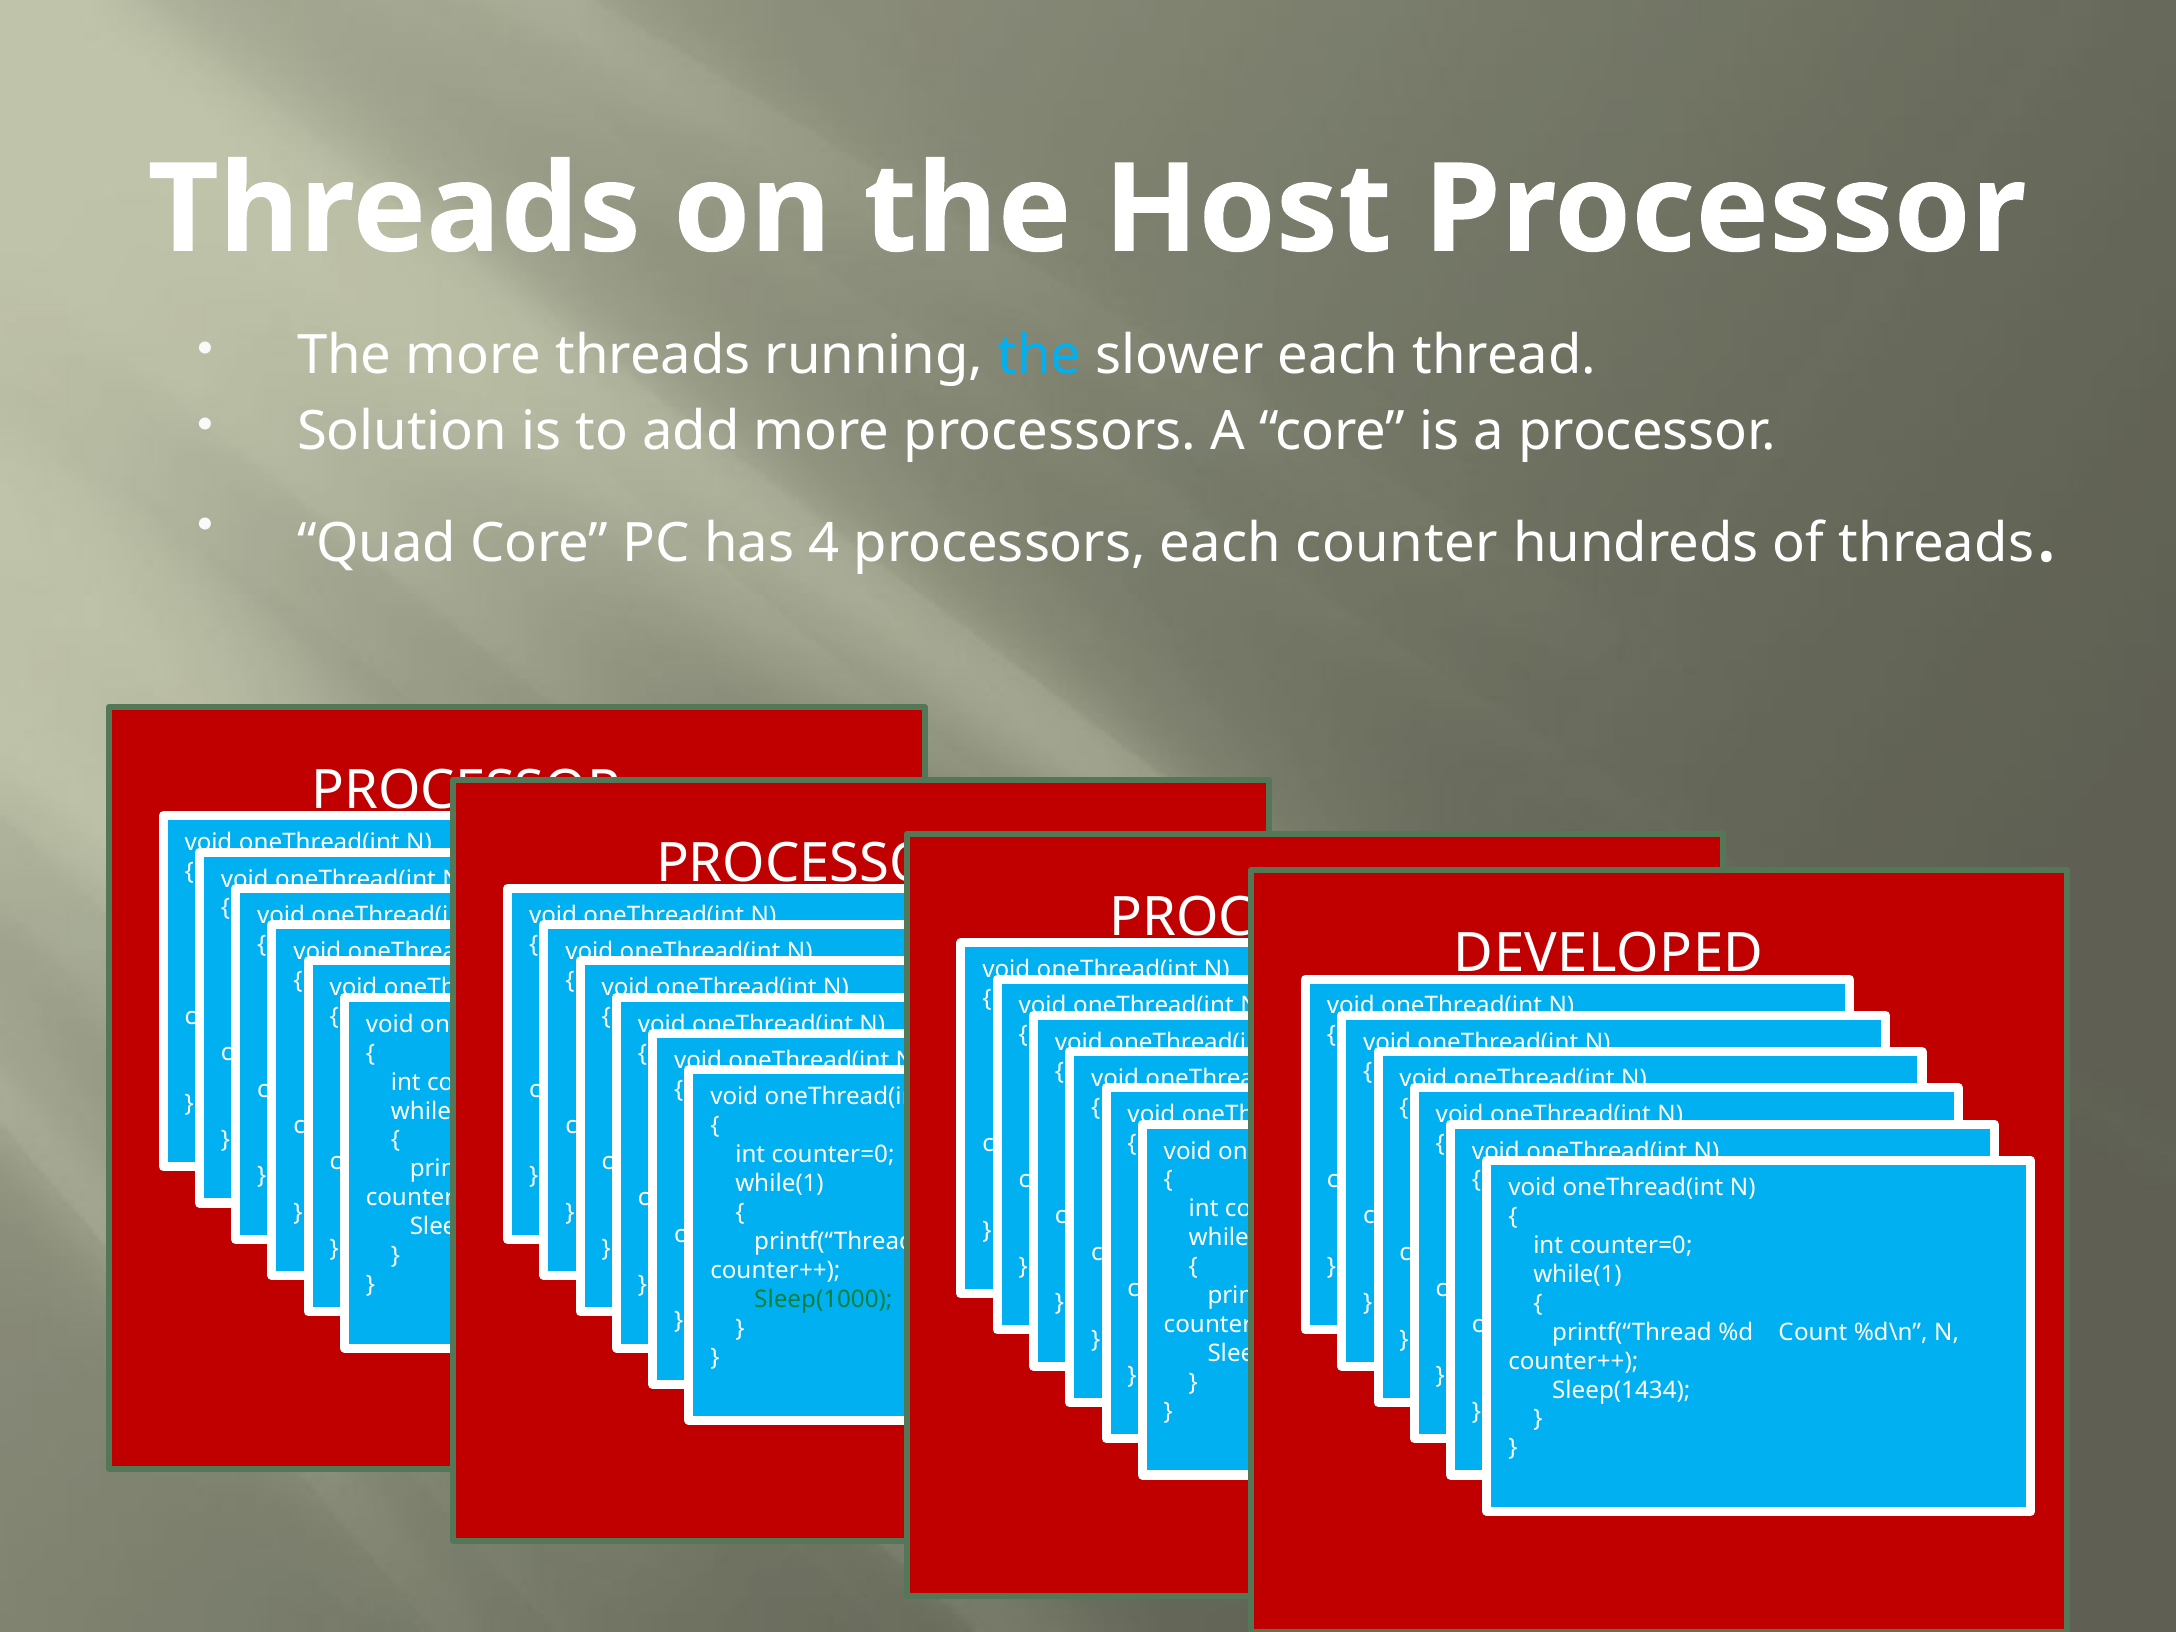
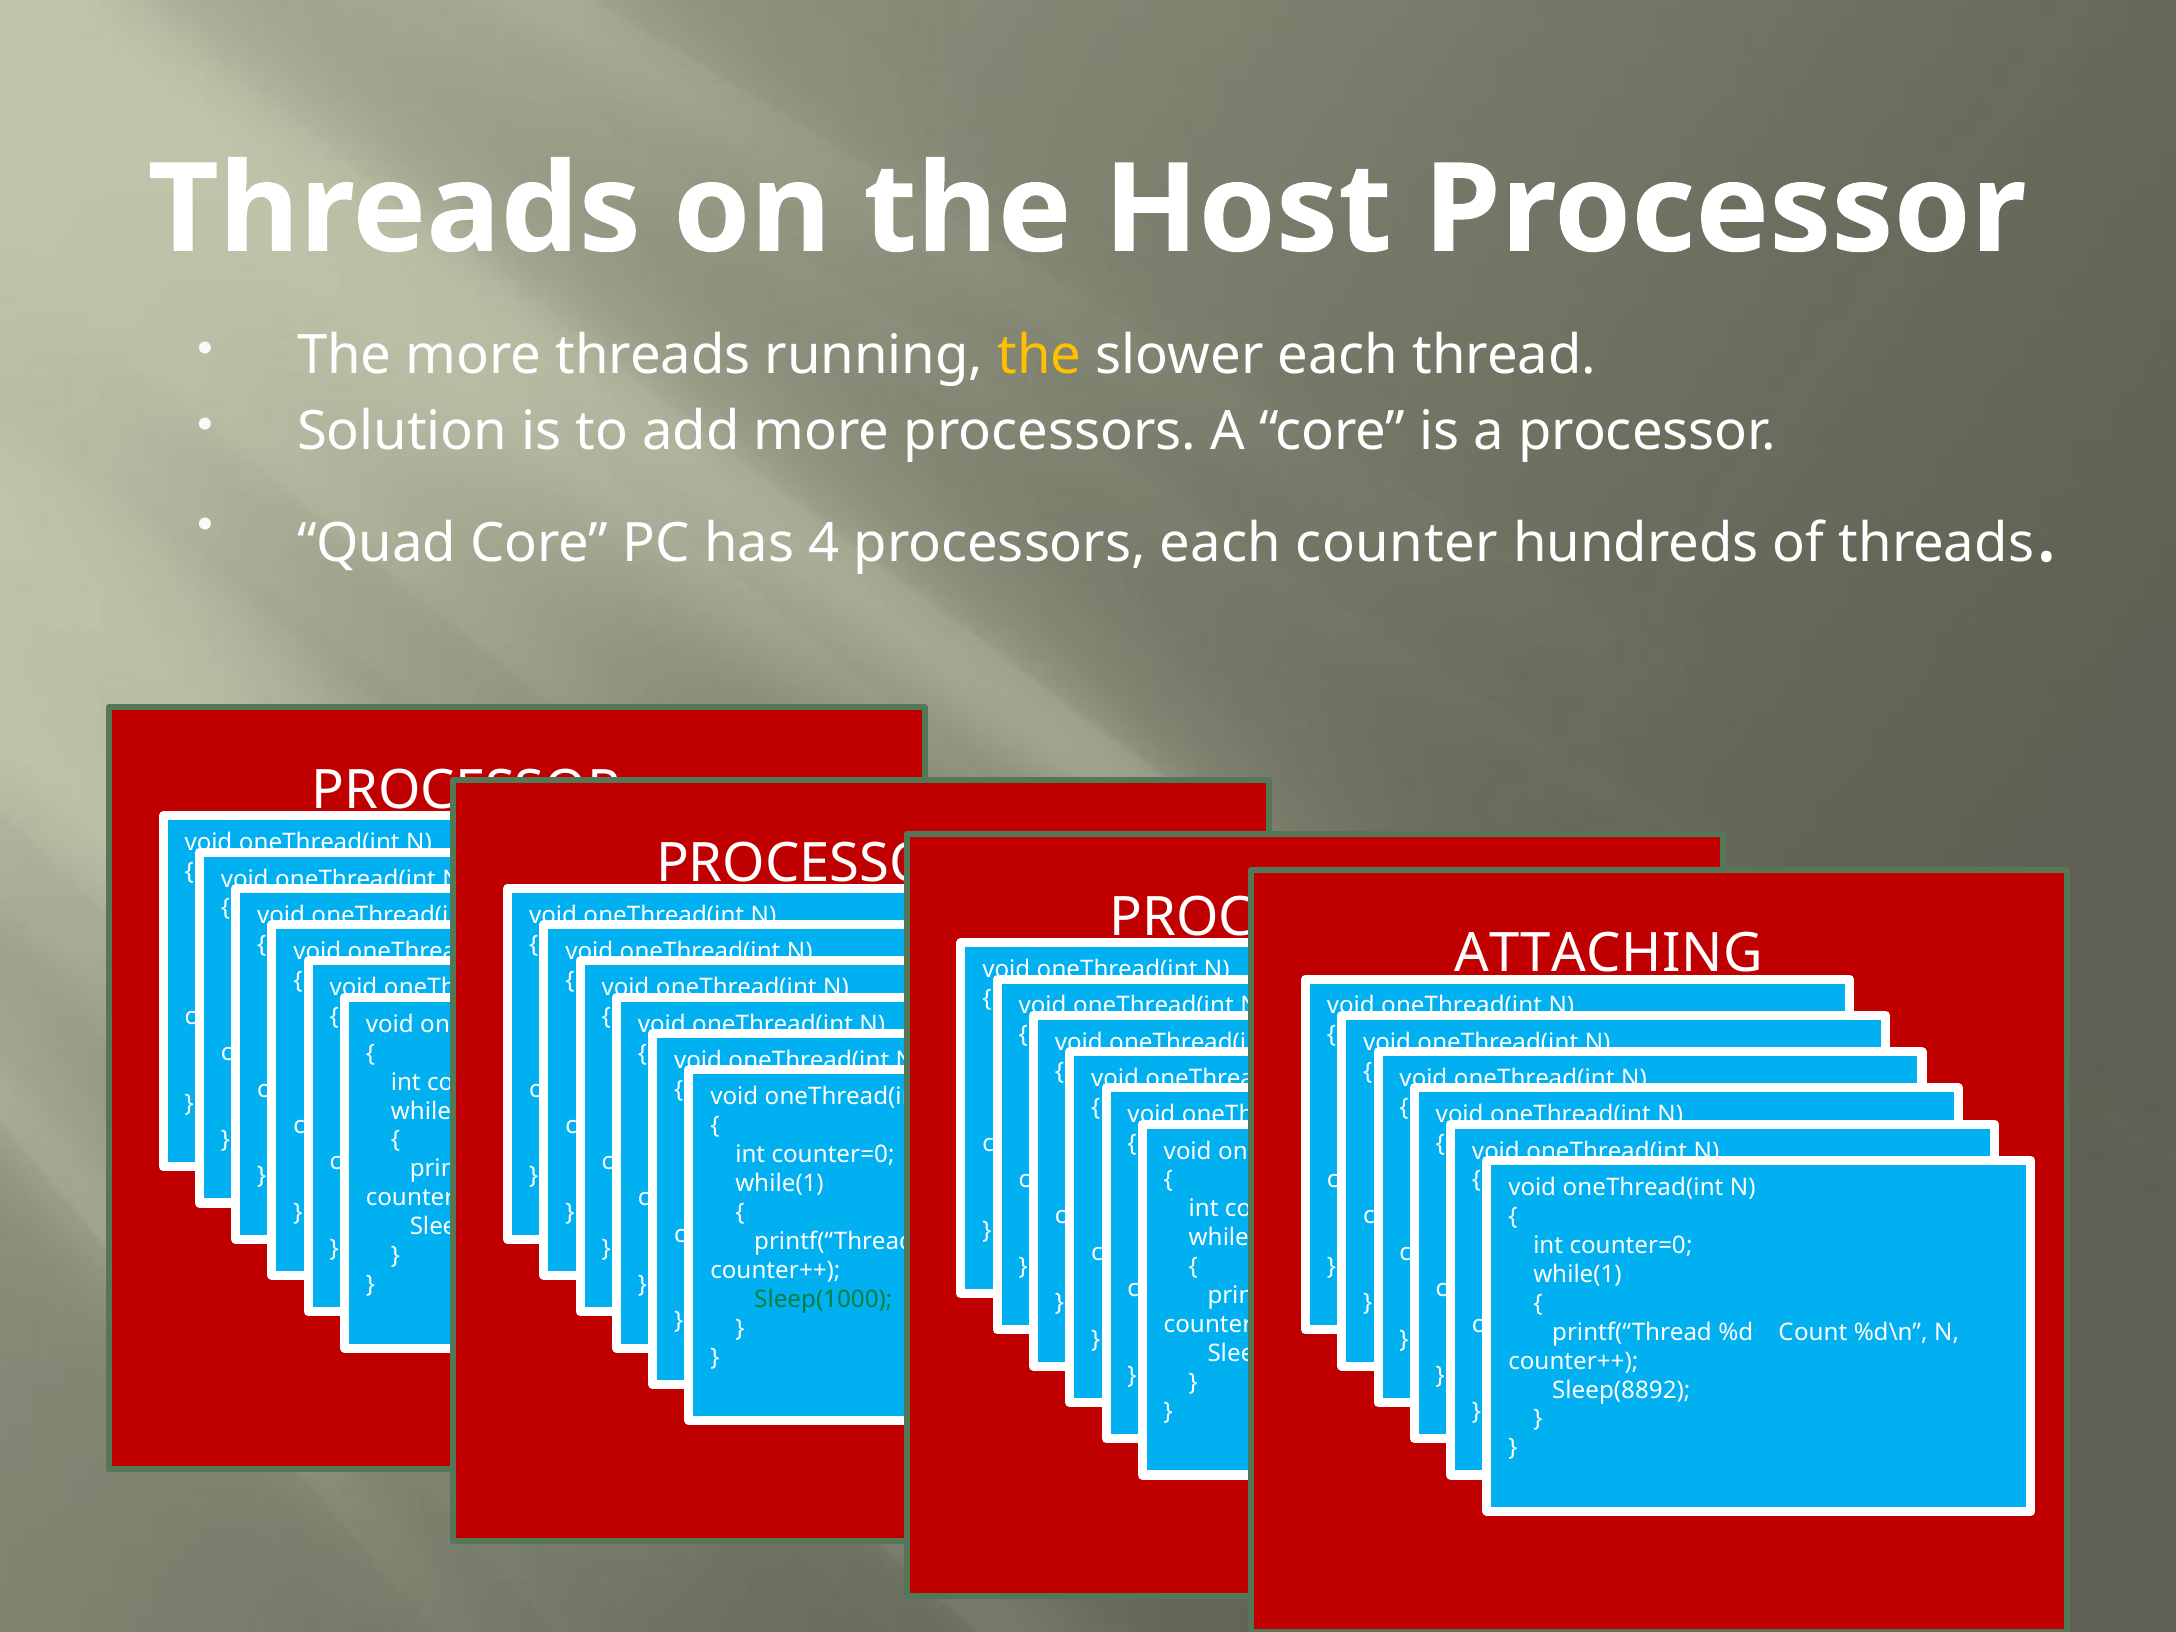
the at (1040, 355) colour: light blue -> yellow
DEVELOPED: DEVELOPED -> ATTACHING
Sleep(1434: Sleep(1434 -> Sleep(8892
